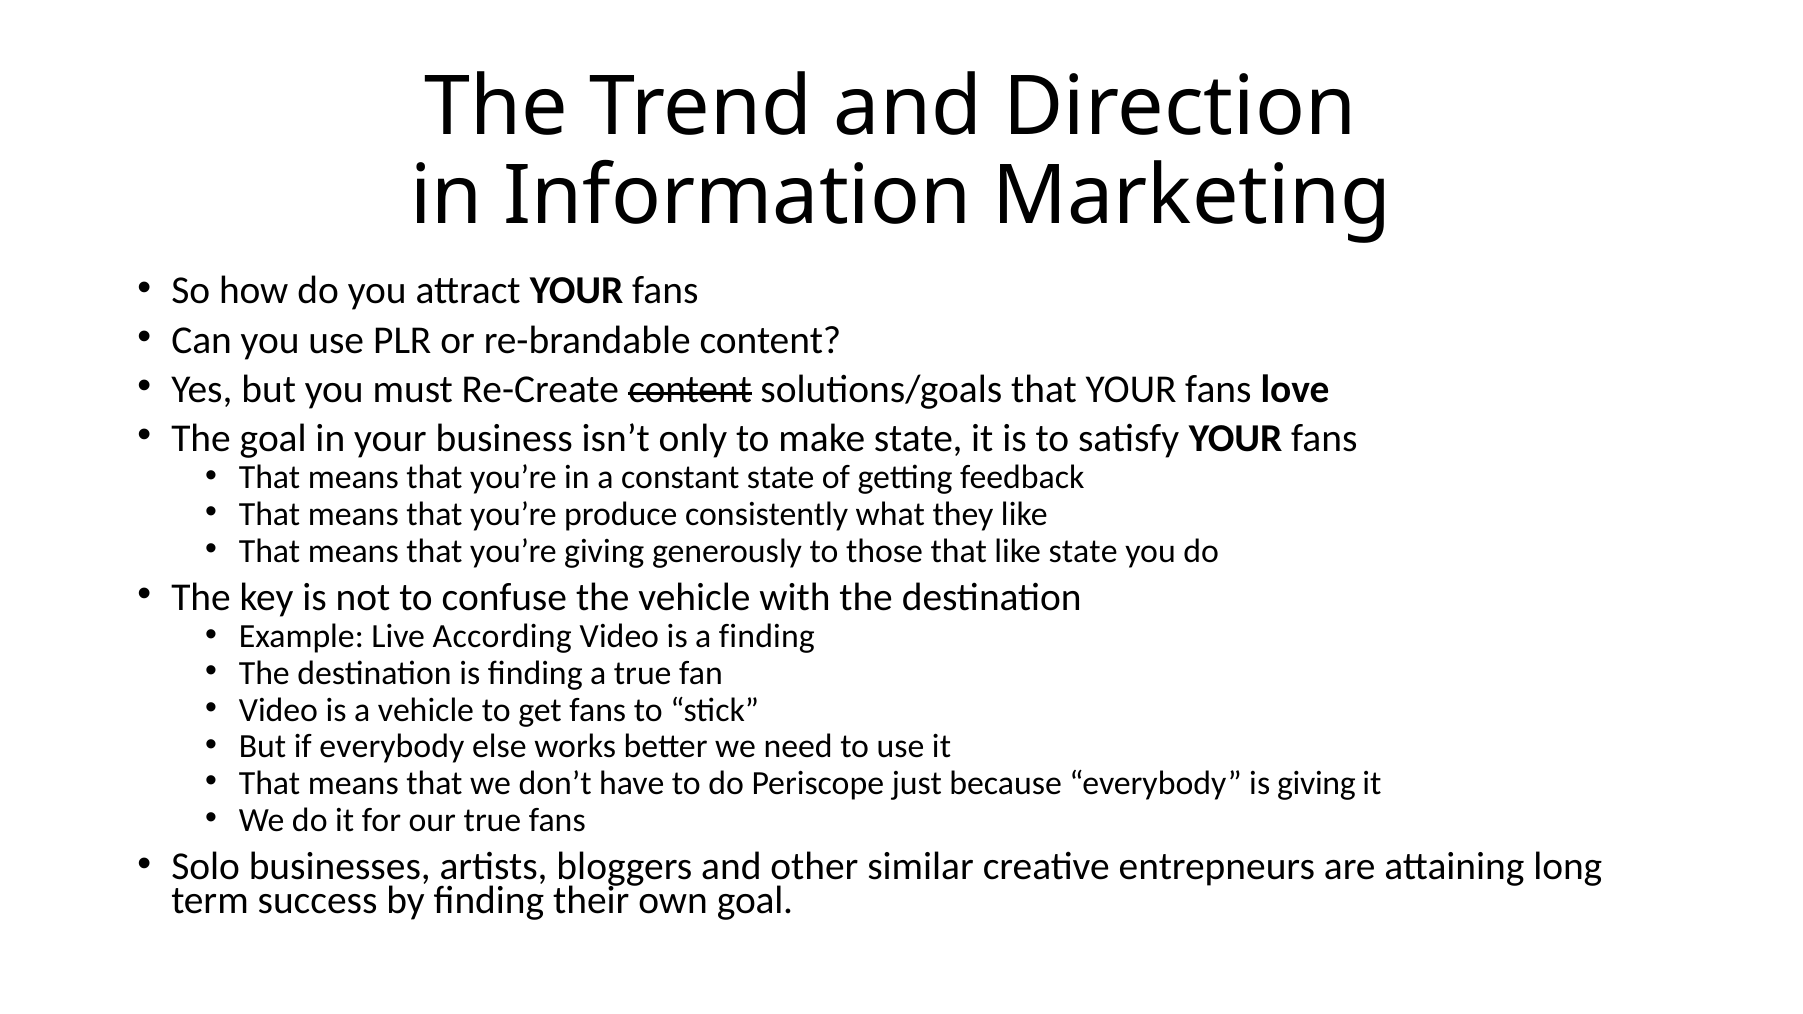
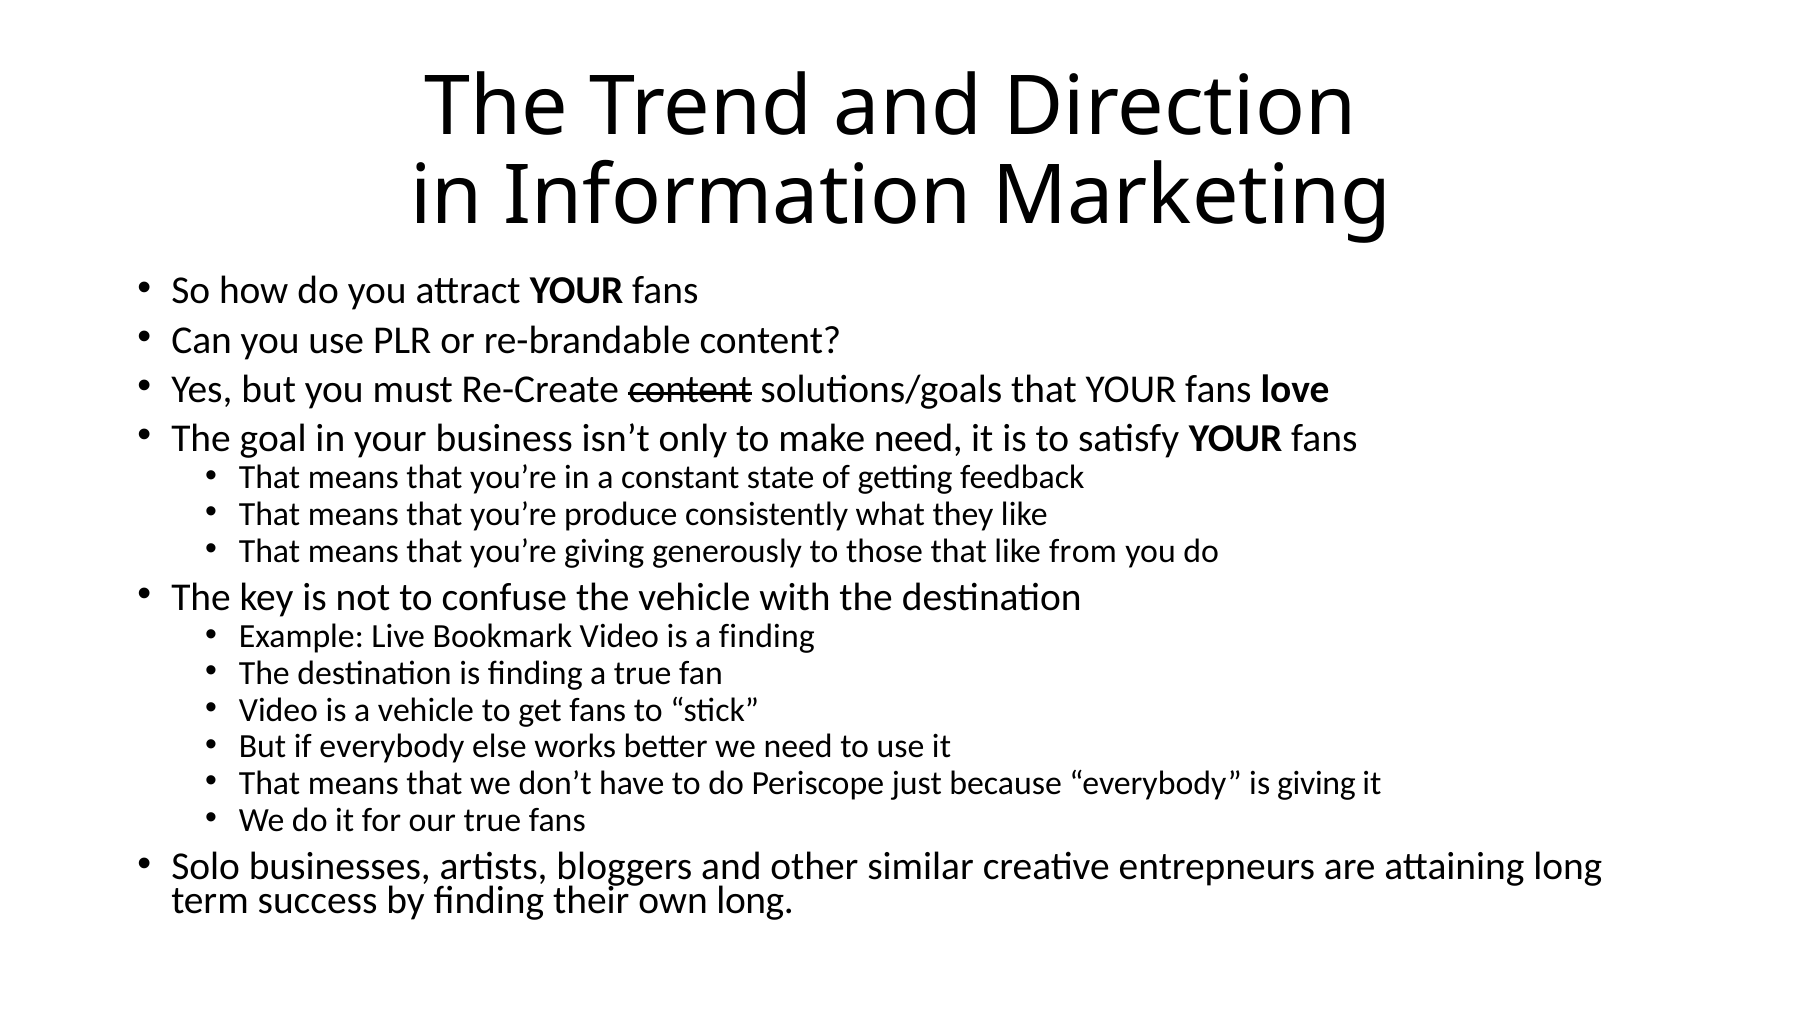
make state: state -> need
like state: state -> from
According: According -> Bookmark
own goal: goal -> long
